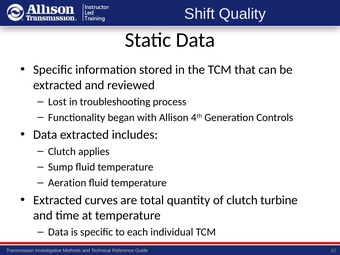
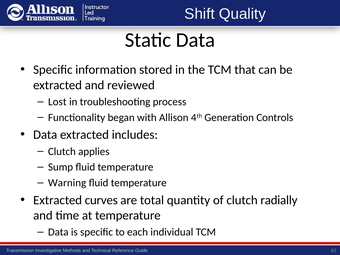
Aeration: Aeration -> Warning
turbine: turbine -> radially
